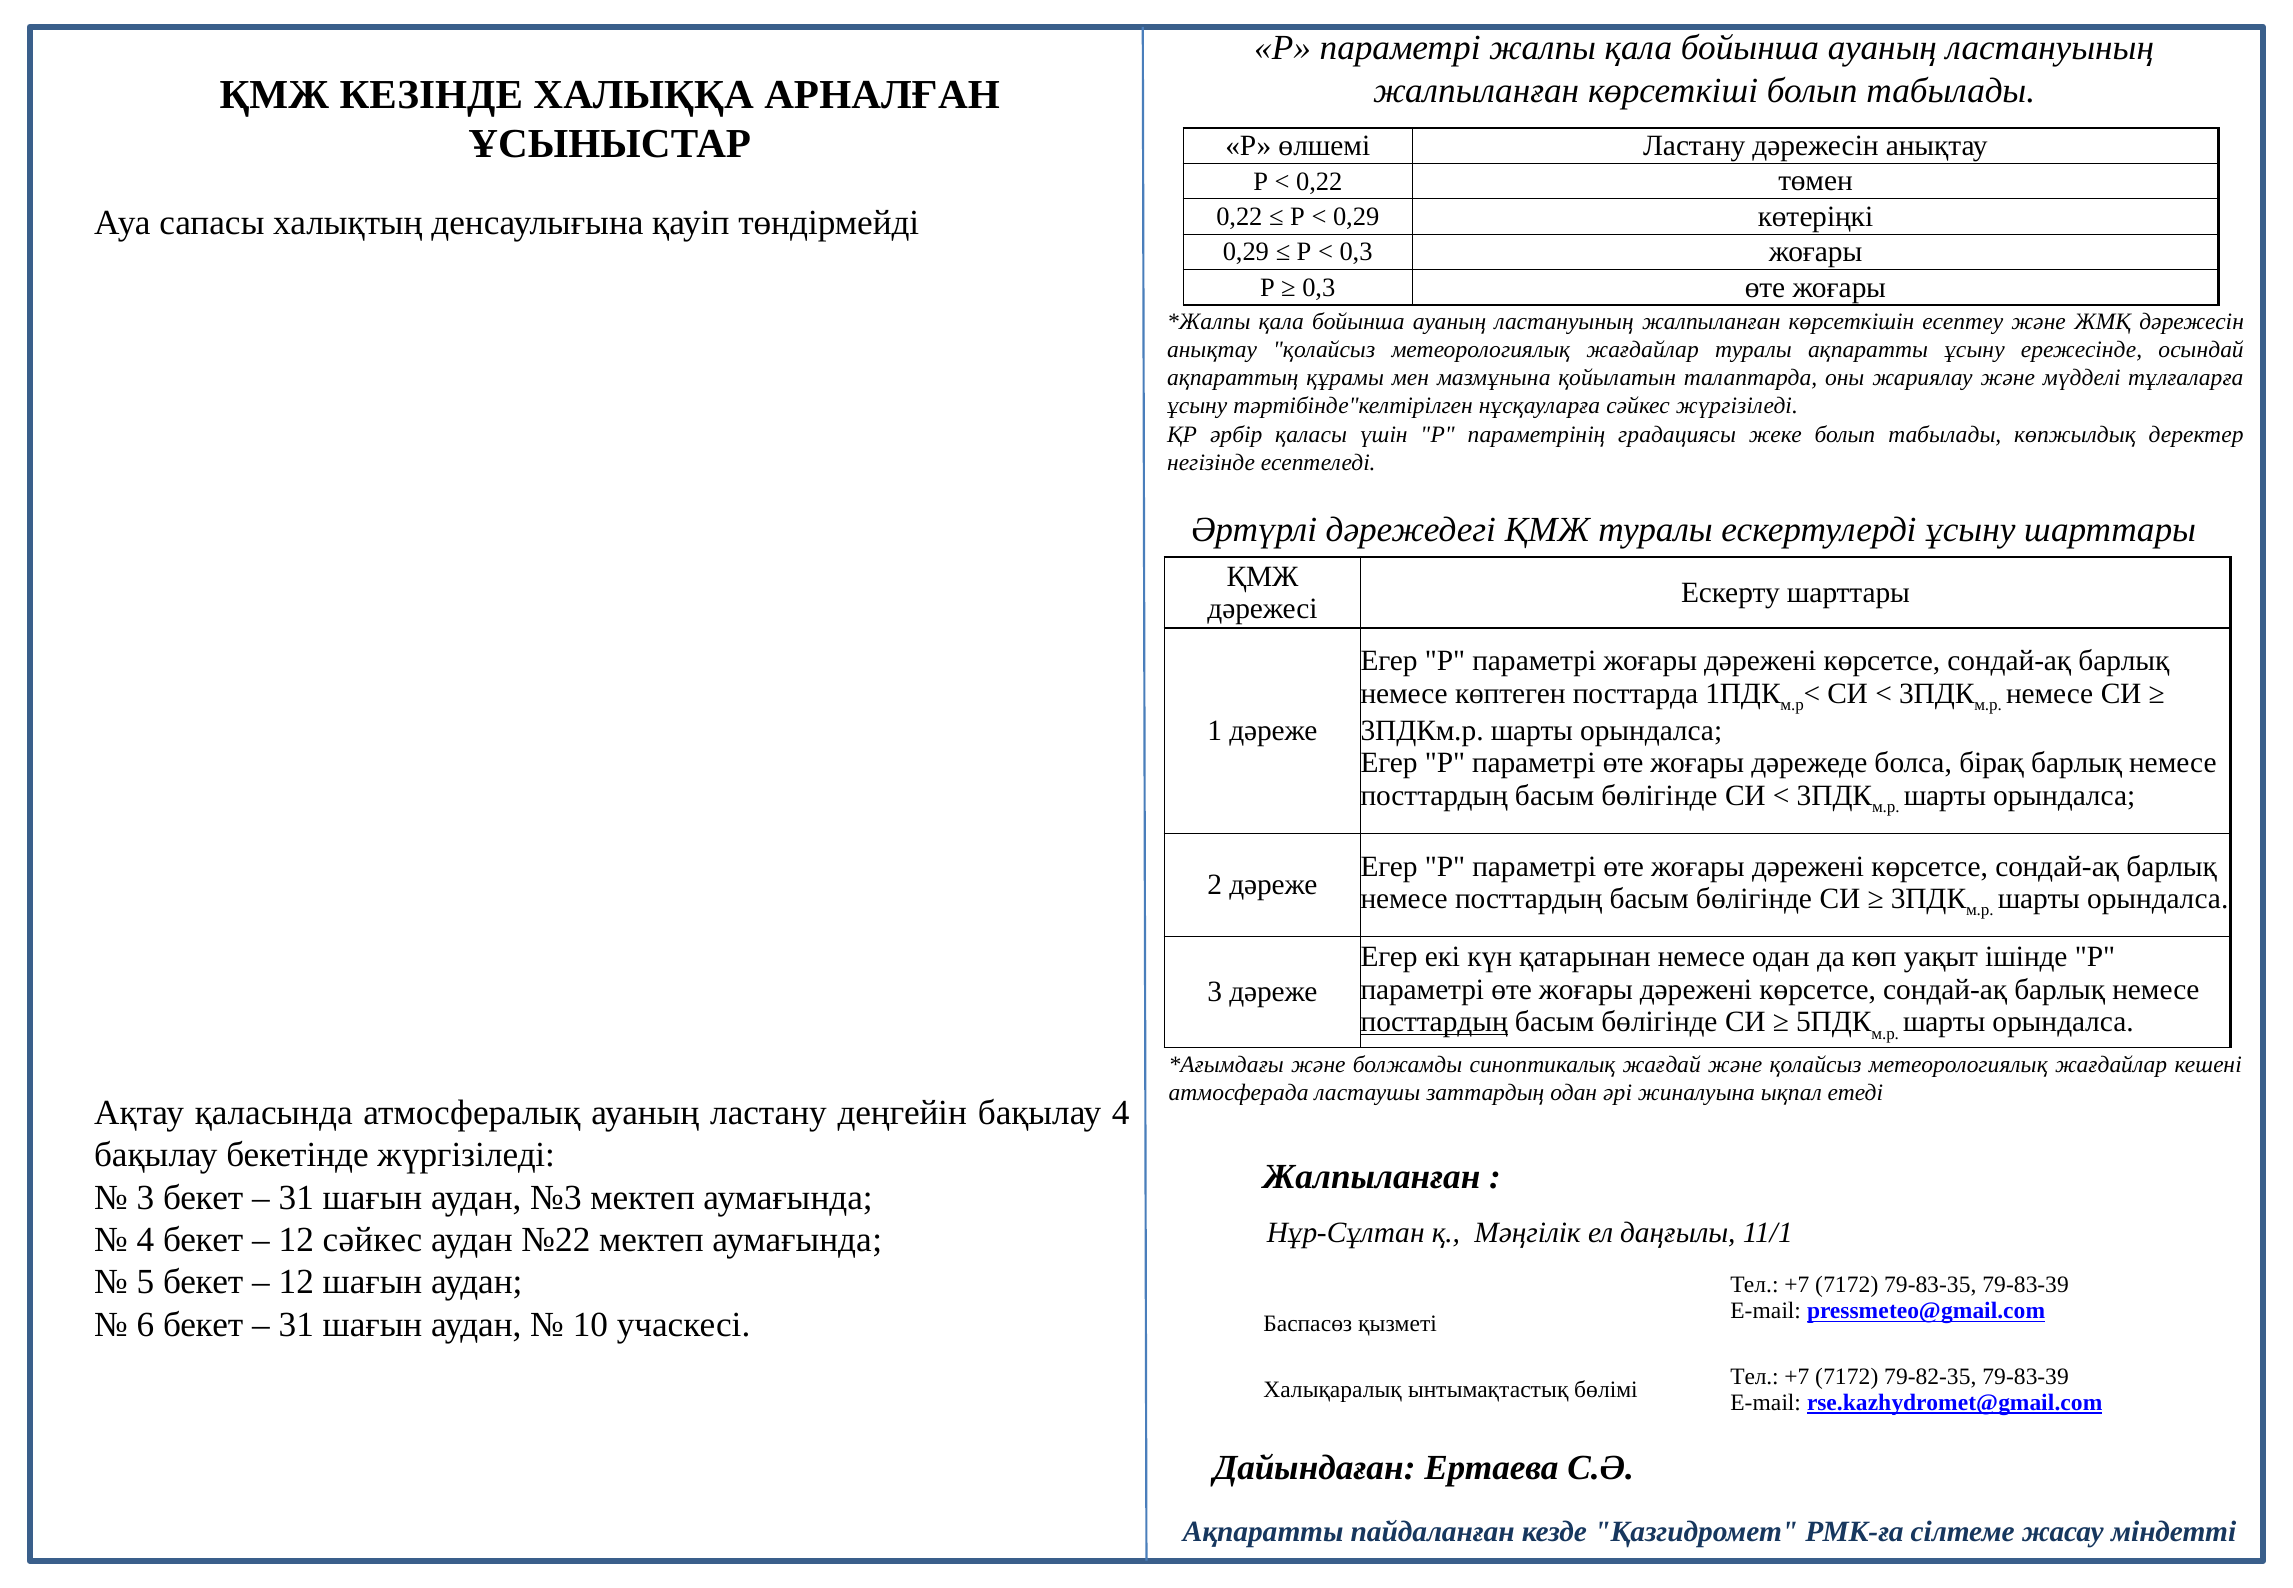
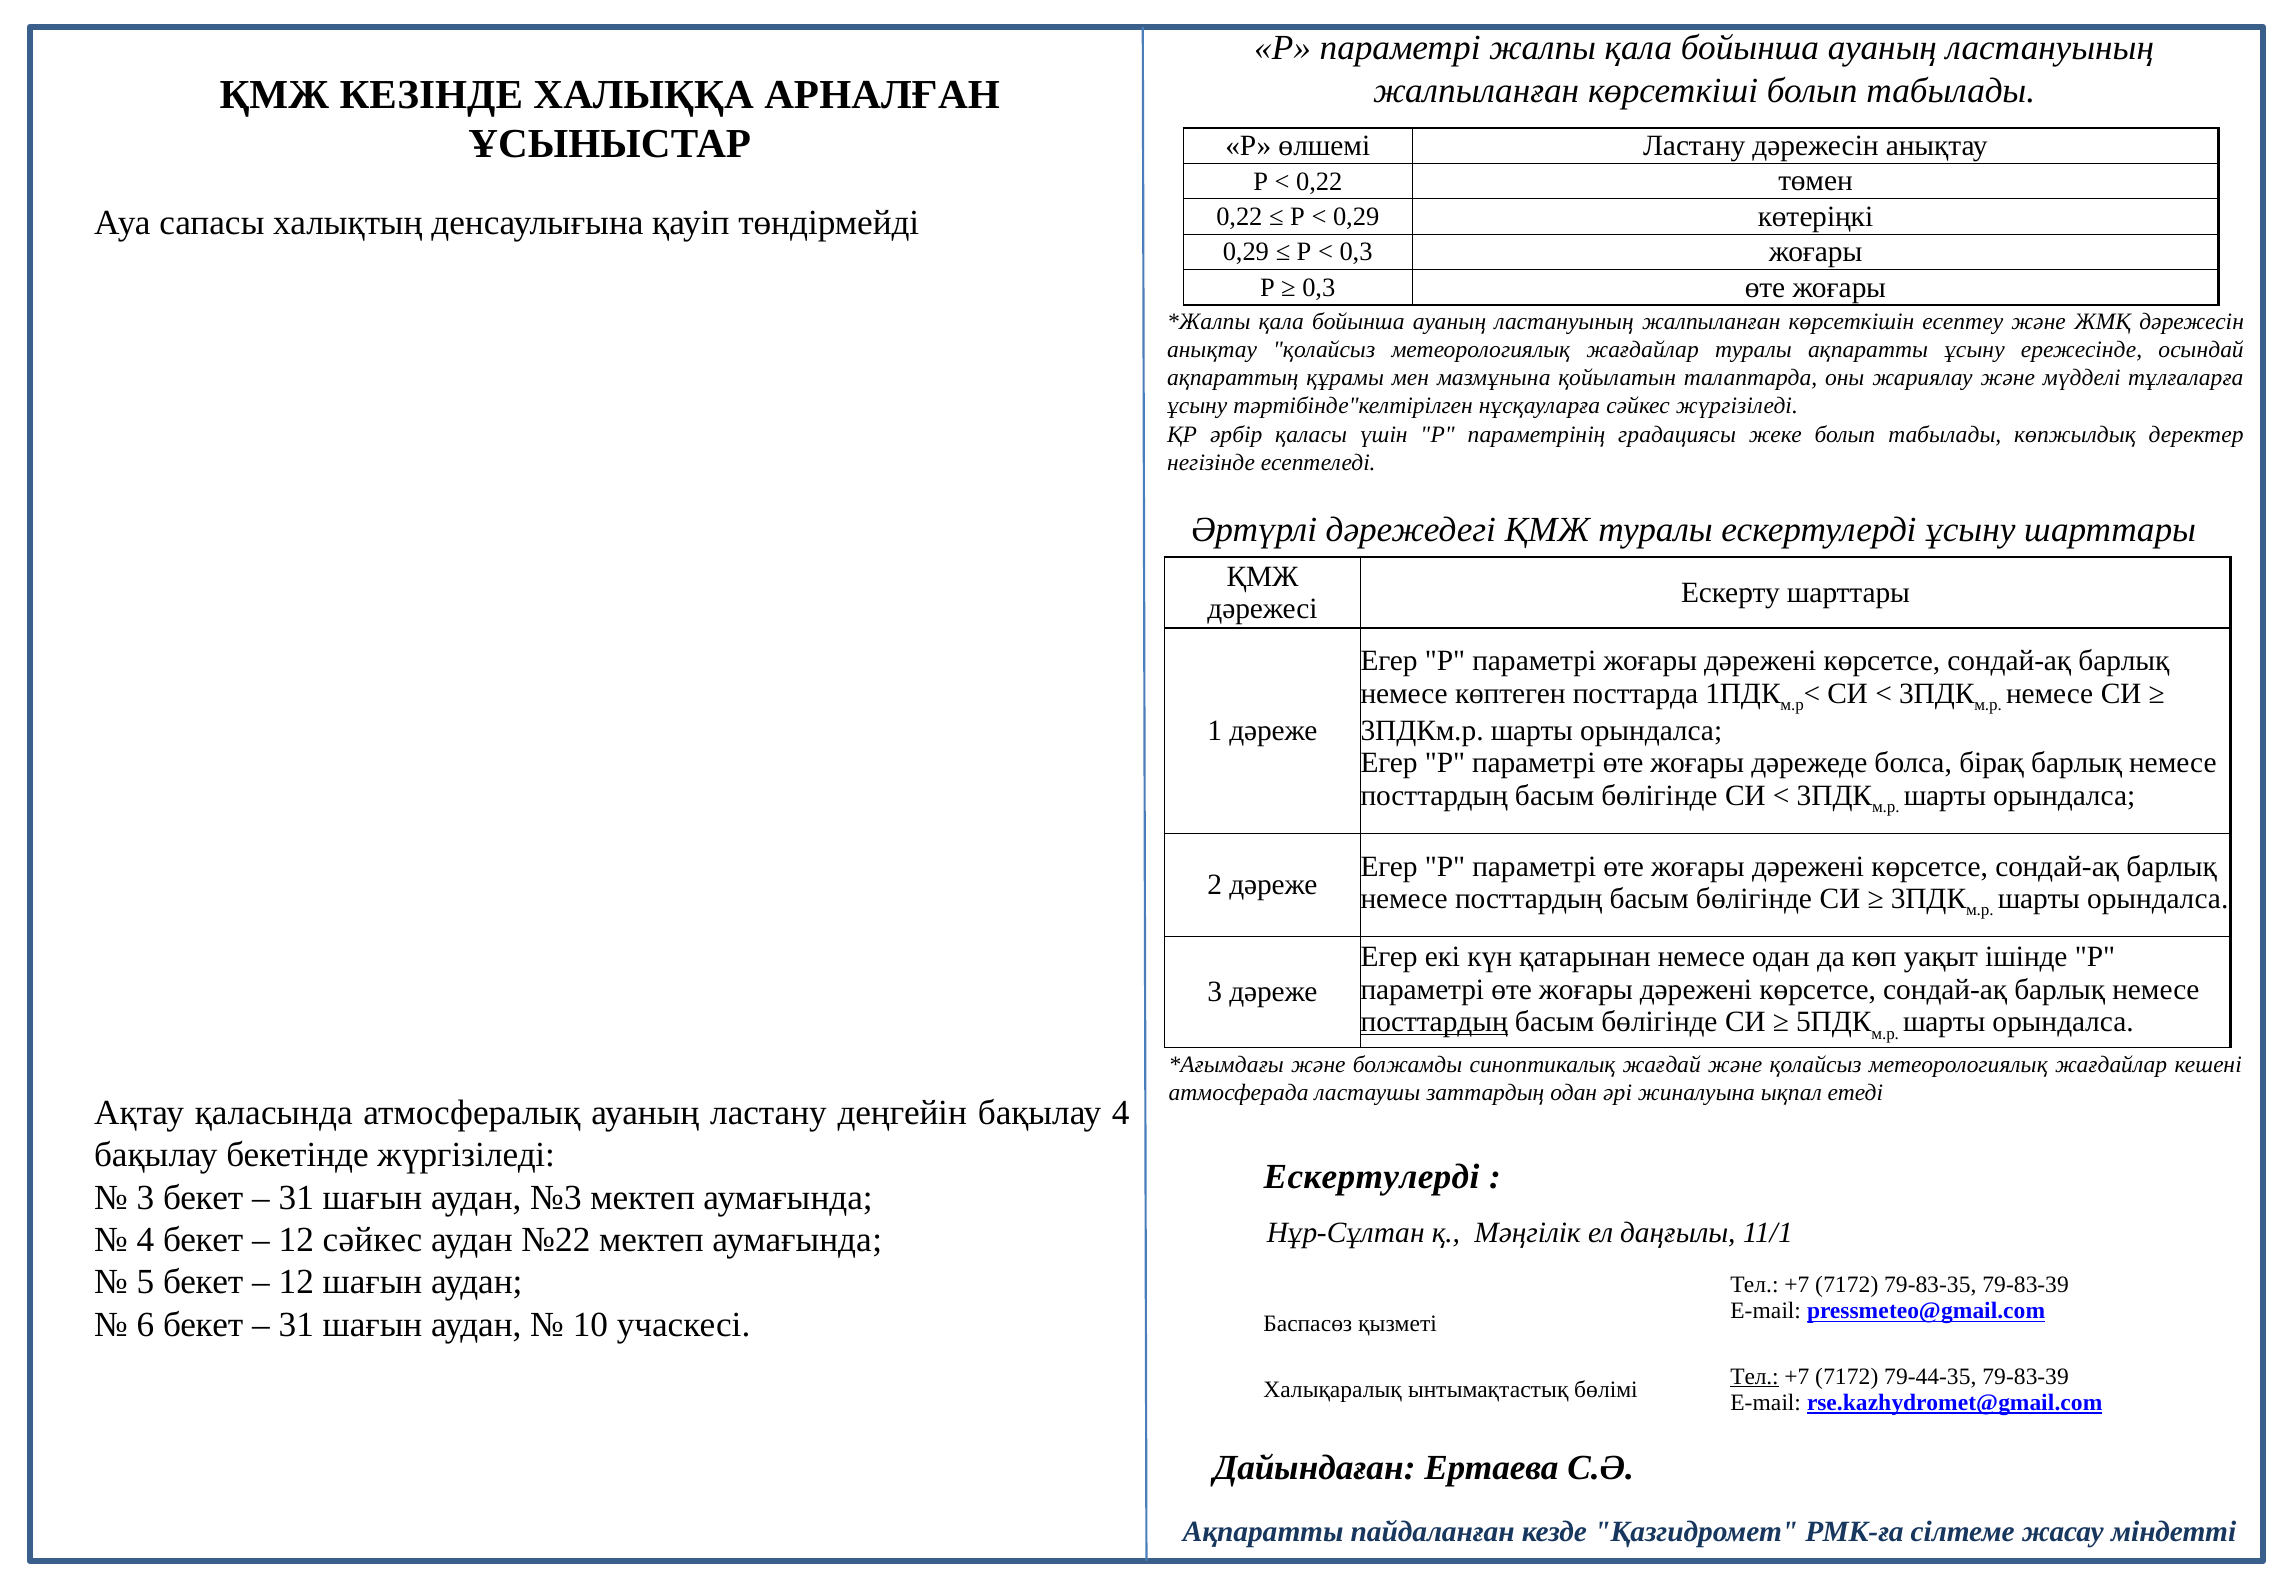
Жалпыланған at (1372, 1176): Жалпыланған -> Ескертулерді
Тел at (1755, 1376) underline: none -> present
79-82-35: 79-82-35 -> 79-44-35
